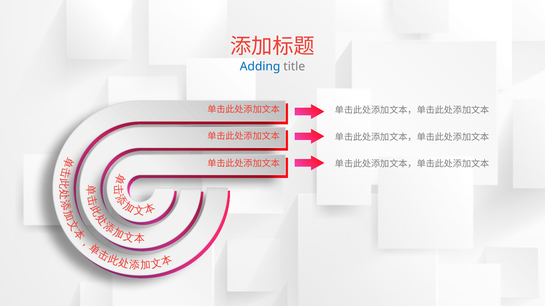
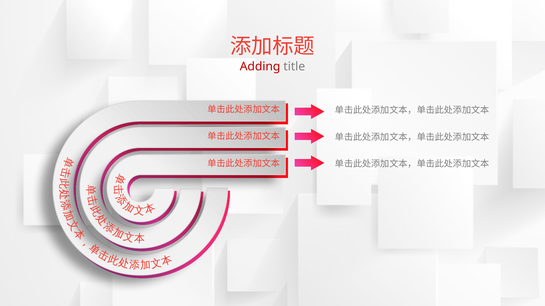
Adding colour: blue -> red
